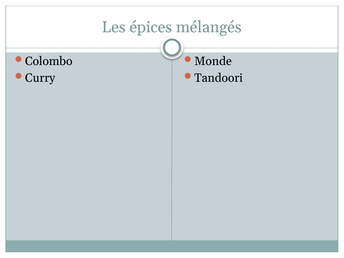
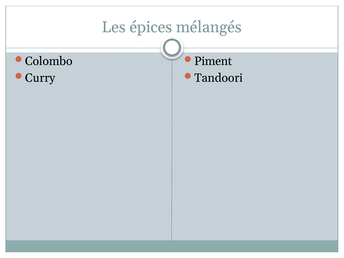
Monde: Monde -> Piment
